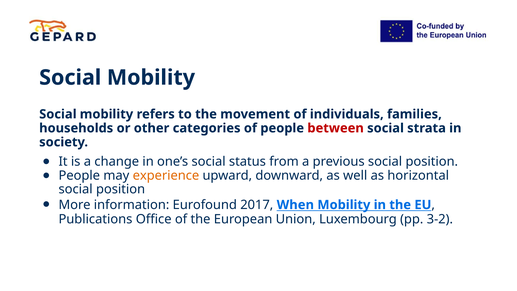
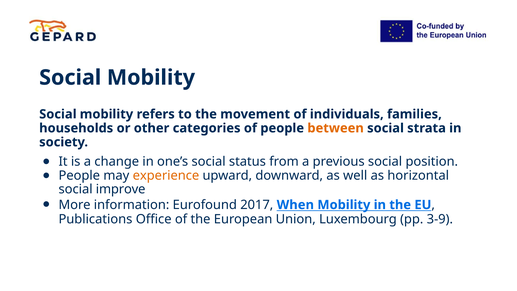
between colour: red -> orange
position at (121, 189): position -> improve
3-2: 3-2 -> 3-9
